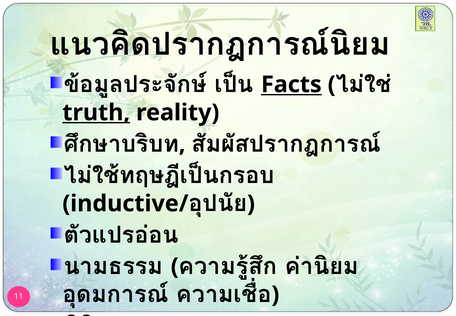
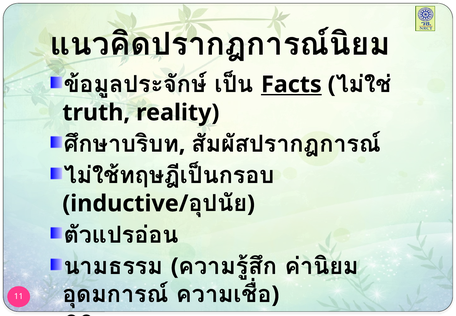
truth underline: present -> none
